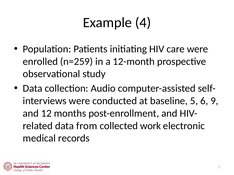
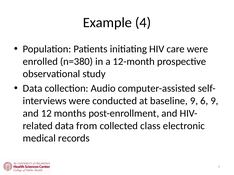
n=259: n=259 -> n=380
baseline 5: 5 -> 9
work: work -> class
